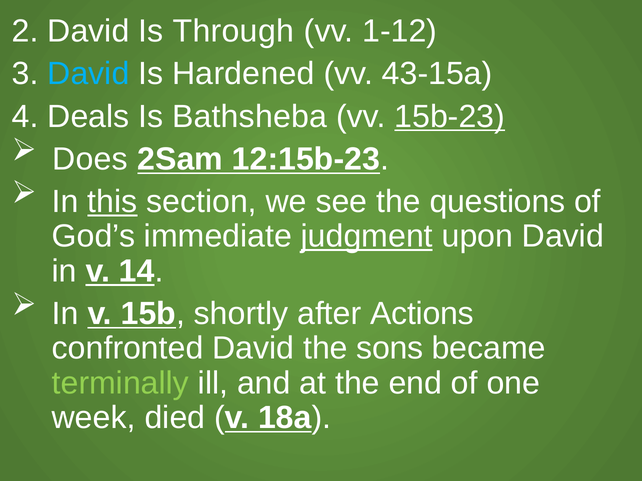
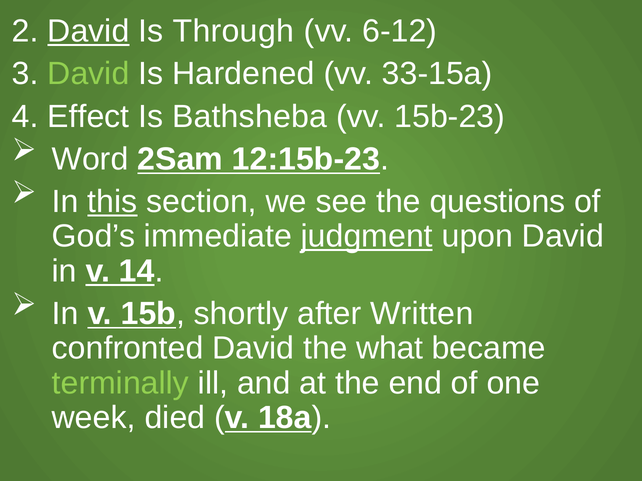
David at (88, 31) underline: none -> present
1-12: 1-12 -> 6-12
David at (88, 74) colour: light blue -> light green
43-15a: 43-15a -> 33-15a
Deals: Deals -> Effect
15b-23 underline: present -> none
Does: Does -> Word
Actions: Actions -> Written
sons: sons -> what
